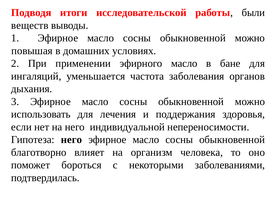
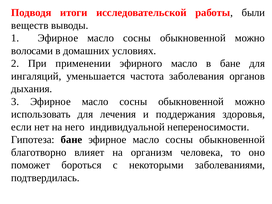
повышая: повышая -> волосами
Гипотеза него: него -> бане
